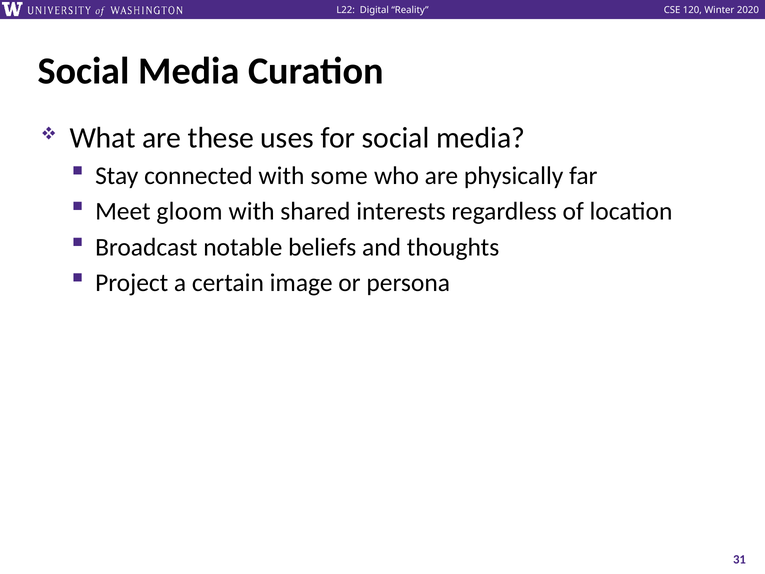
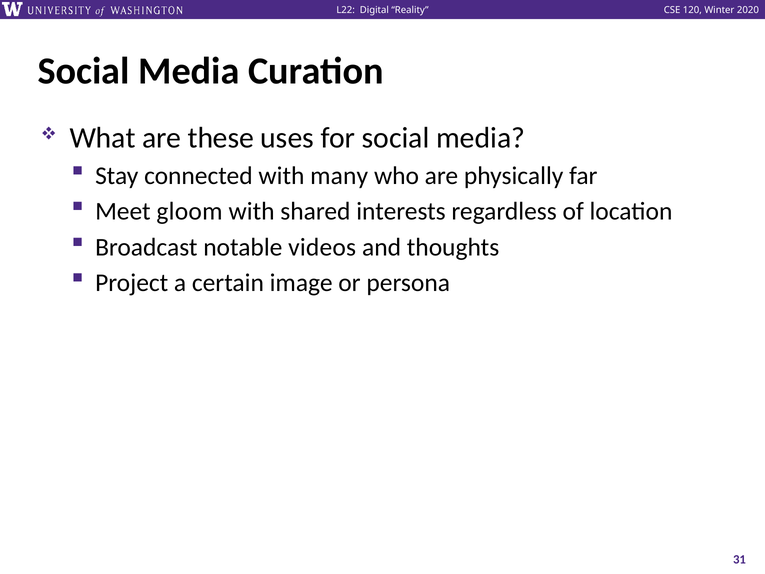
some: some -> many
beliefs: beliefs -> videos
